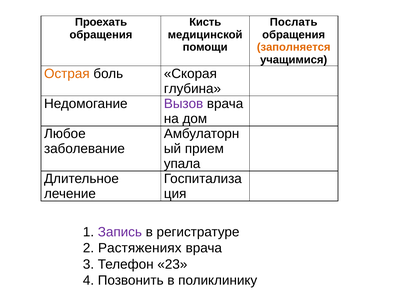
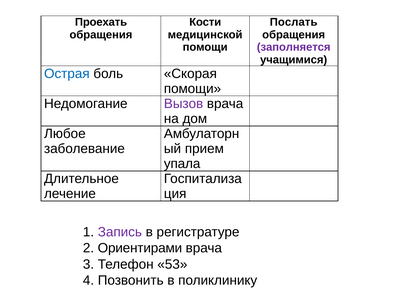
Кисть: Кисть -> Кости
заполняется colour: orange -> purple
Острая colour: orange -> blue
глубина at (192, 89): глубина -> помощи
Растяжениях: Растяжениях -> Ориентирами
23: 23 -> 53
